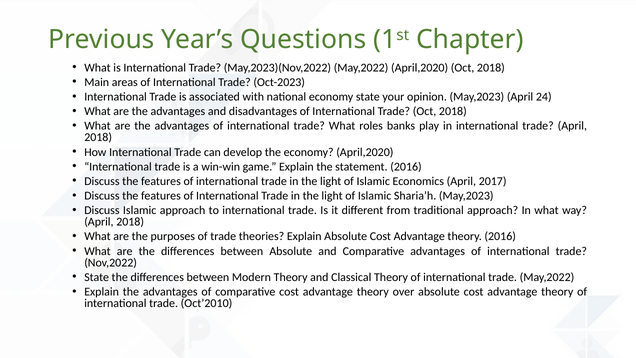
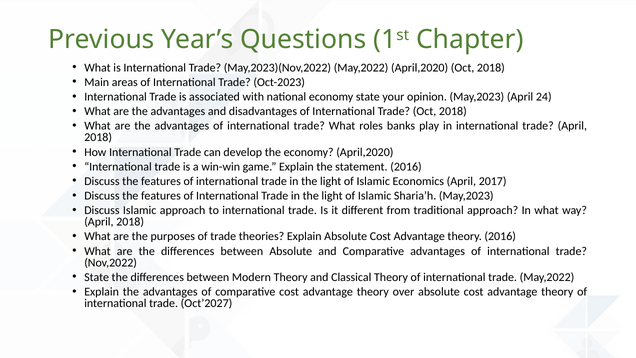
Oct’2010: Oct’2010 -> Oct’2027
